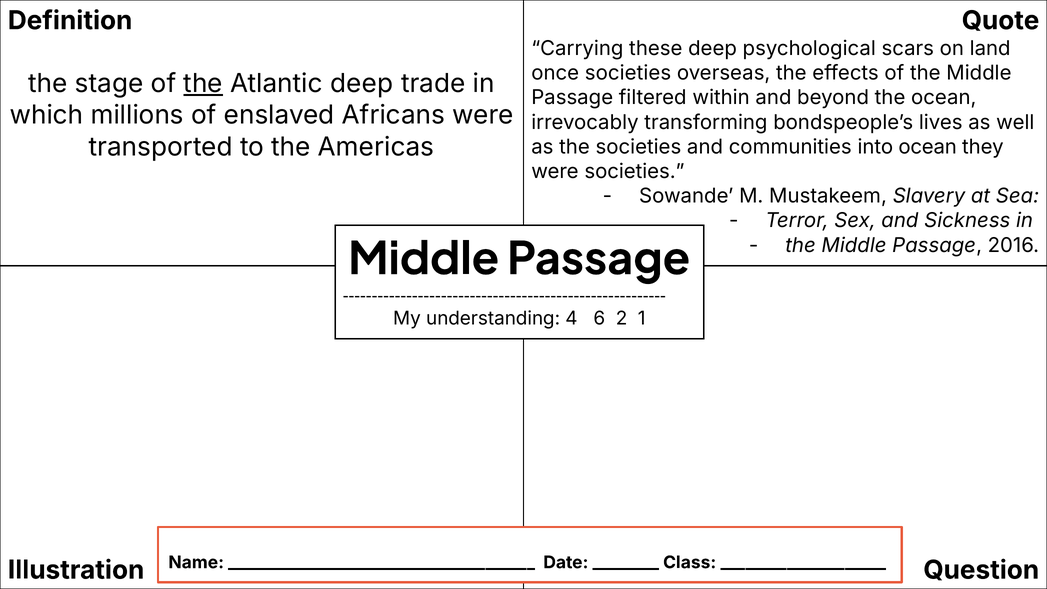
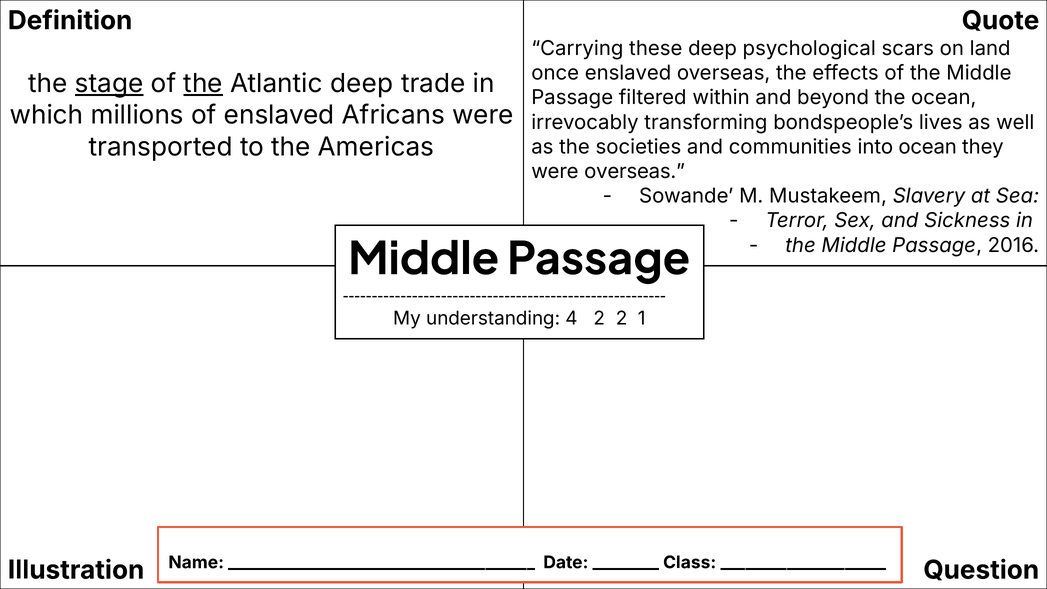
once societies: societies -> enslaved
stage underline: none -> present
were societies: societies -> overseas
4 6: 6 -> 2
